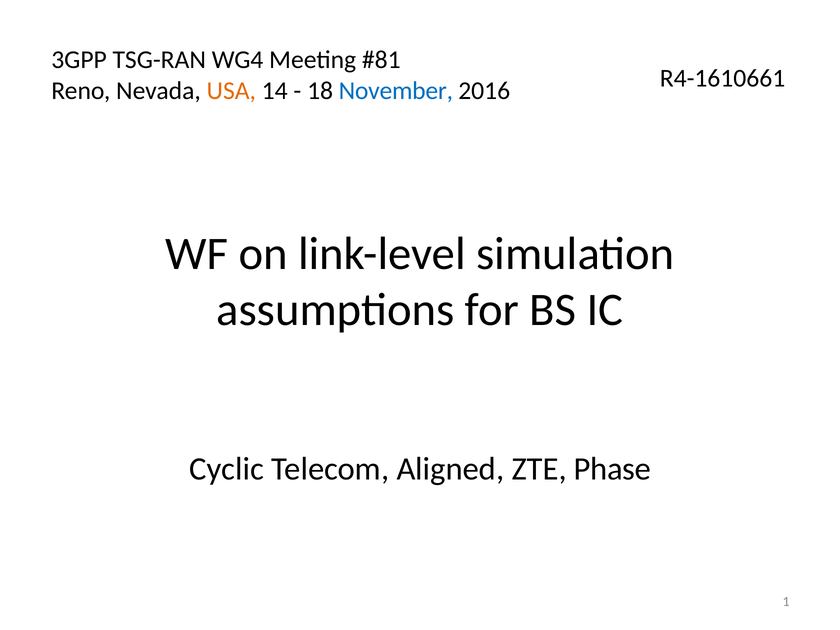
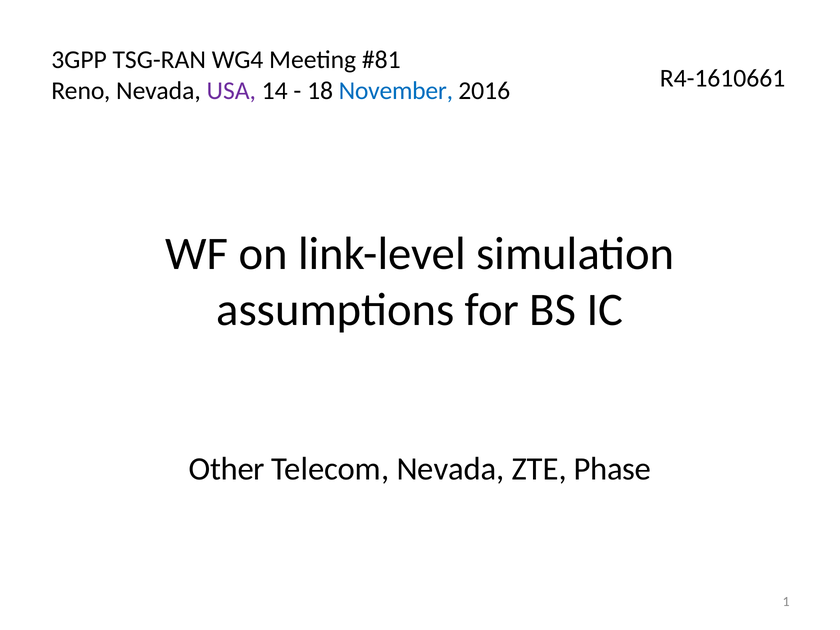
USA colour: orange -> purple
Cyclic: Cyclic -> Other
Telecom Aligned: Aligned -> Nevada
